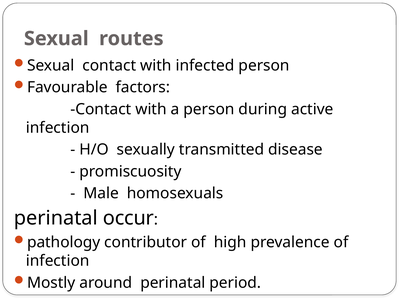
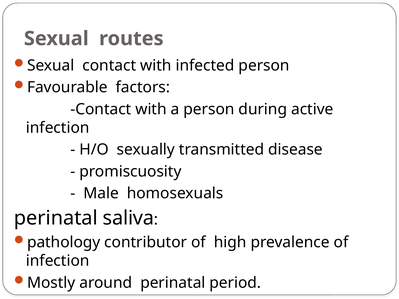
occur: occur -> saliva
